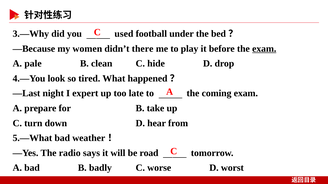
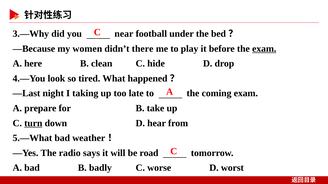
used: used -> near
pale: pale -> here
expert: expert -> taking
turn underline: none -> present
